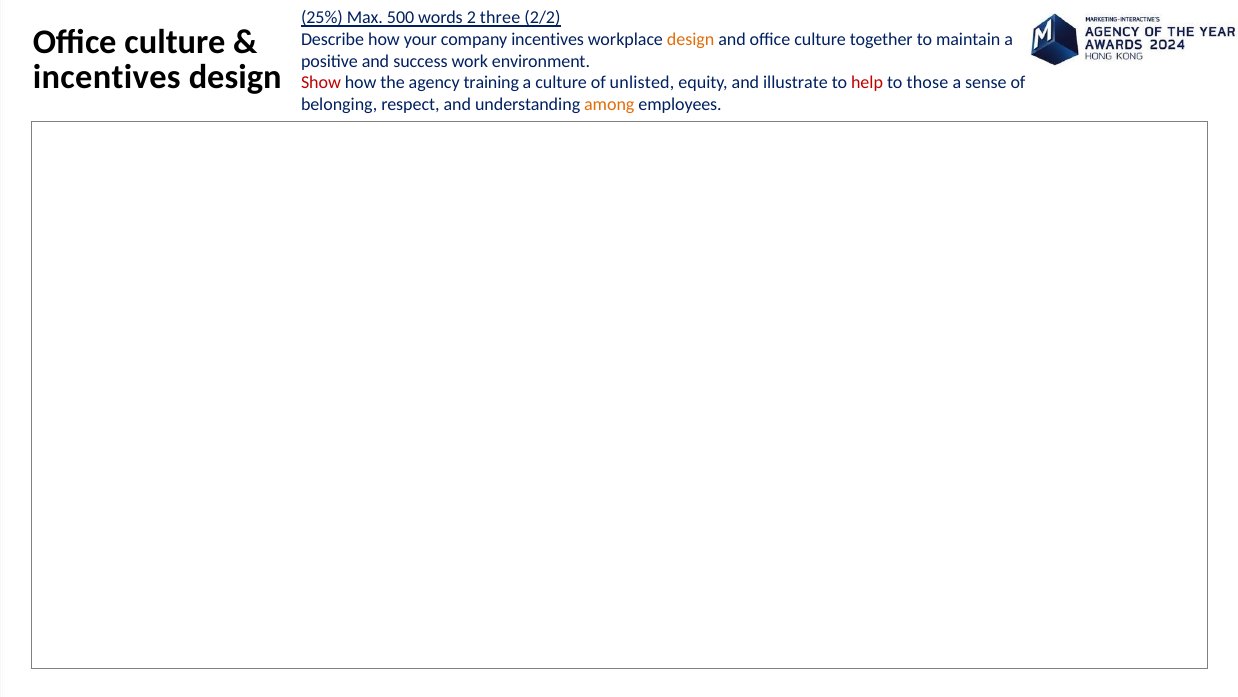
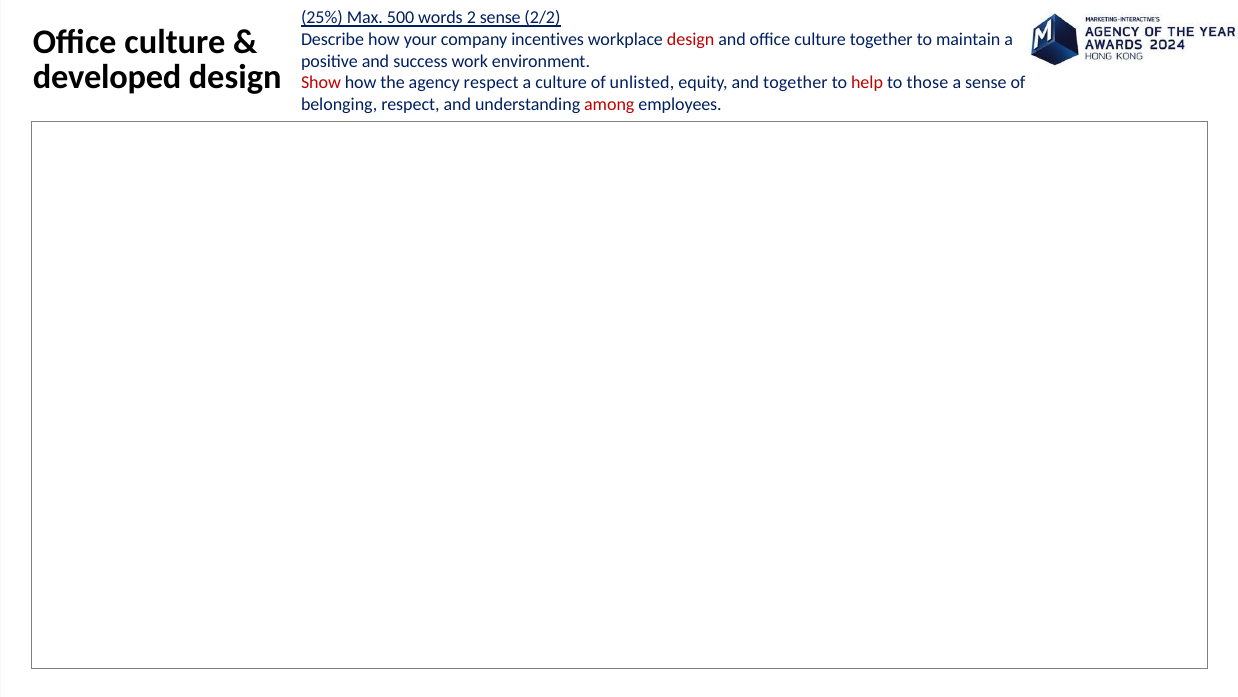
2 three: three -> sense
design at (691, 40) colour: orange -> red
incentives at (107, 77): incentives -> developed
agency training: training -> respect
and illustrate: illustrate -> together
among colour: orange -> red
